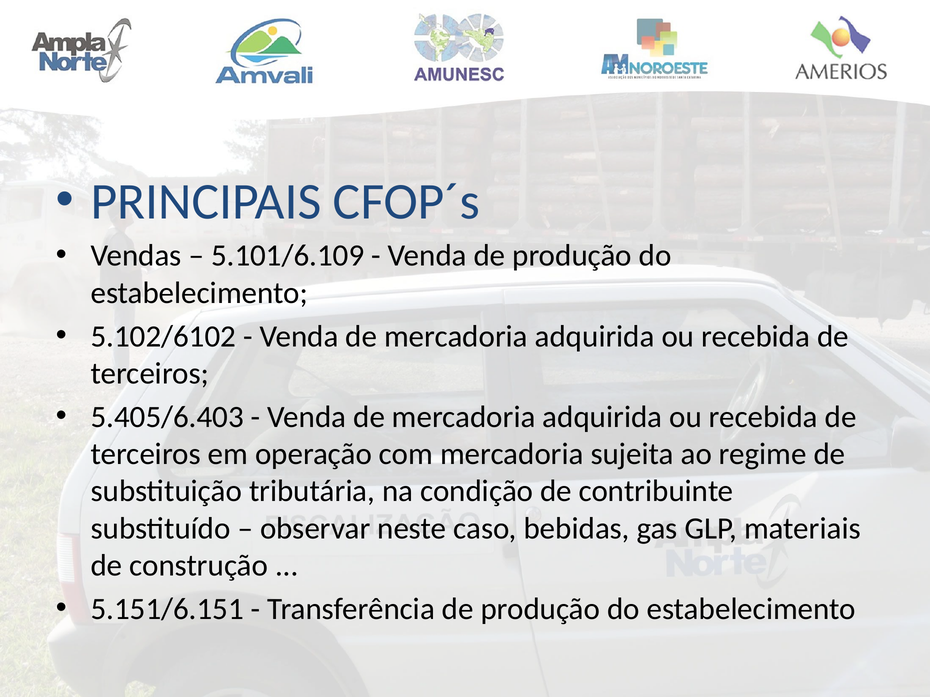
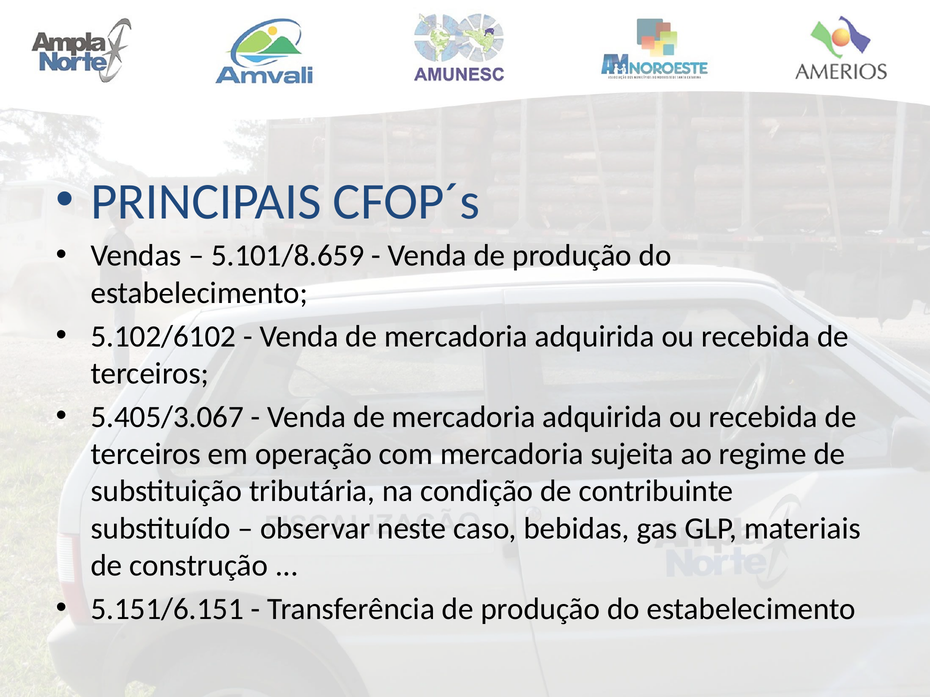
5.101/6.109: 5.101/6.109 -> 5.101/8.659
5.405/6.403: 5.405/6.403 -> 5.405/3.067
